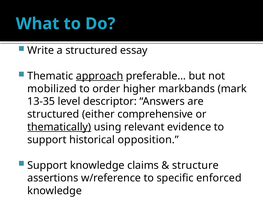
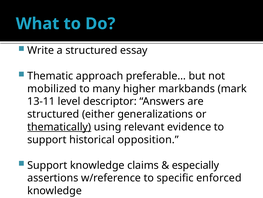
approach underline: present -> none
order: order -> many
13-35: 13-35 -> 13-11
comprehensive: comprehensive -> generalizations
structure: structure -> especially
